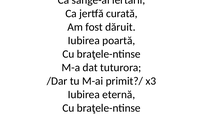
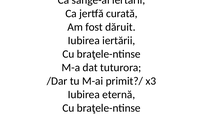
Iubirea poartă: poartă -> iertării
